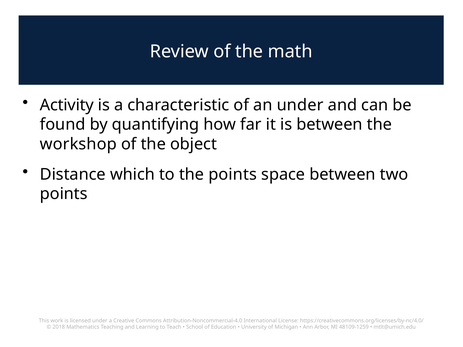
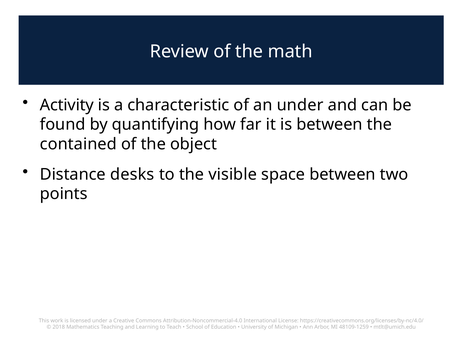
workshop: workshop -> contained
which: which -> desks
the points: points -> visible
